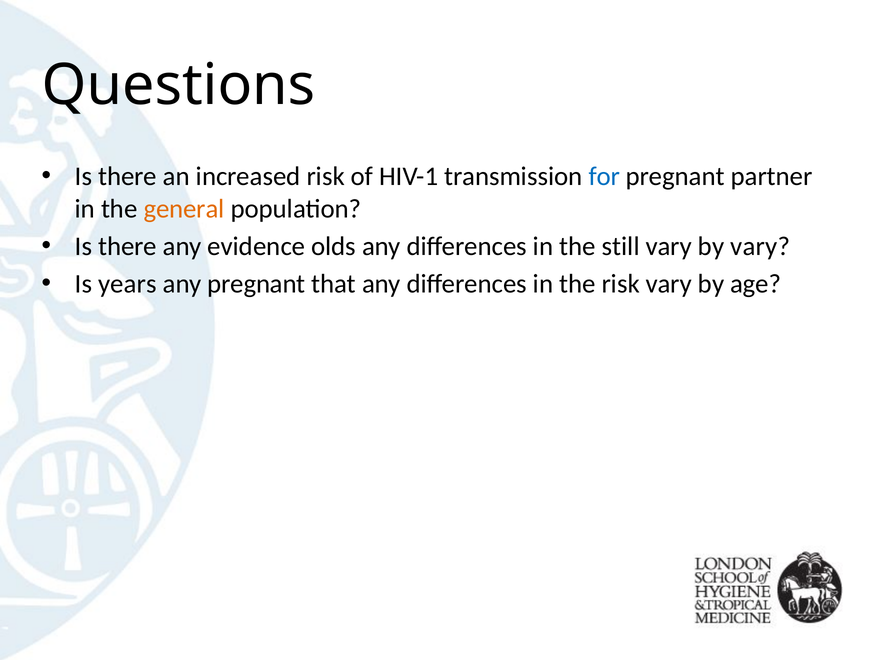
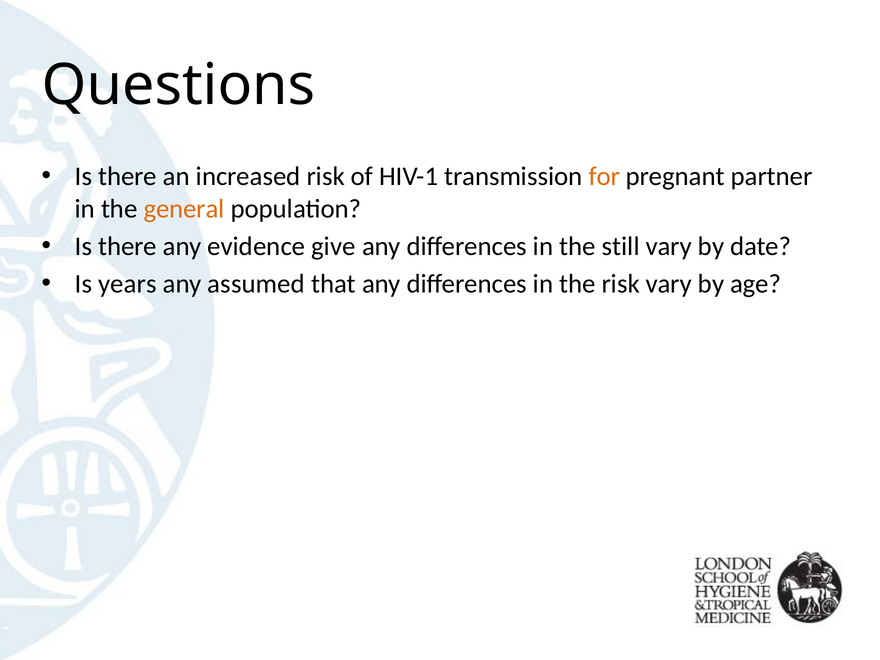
for colour: blue -> orange
olds: olds -> give
by vary: vary -> date
any pregnant: pregnant -> assumed
